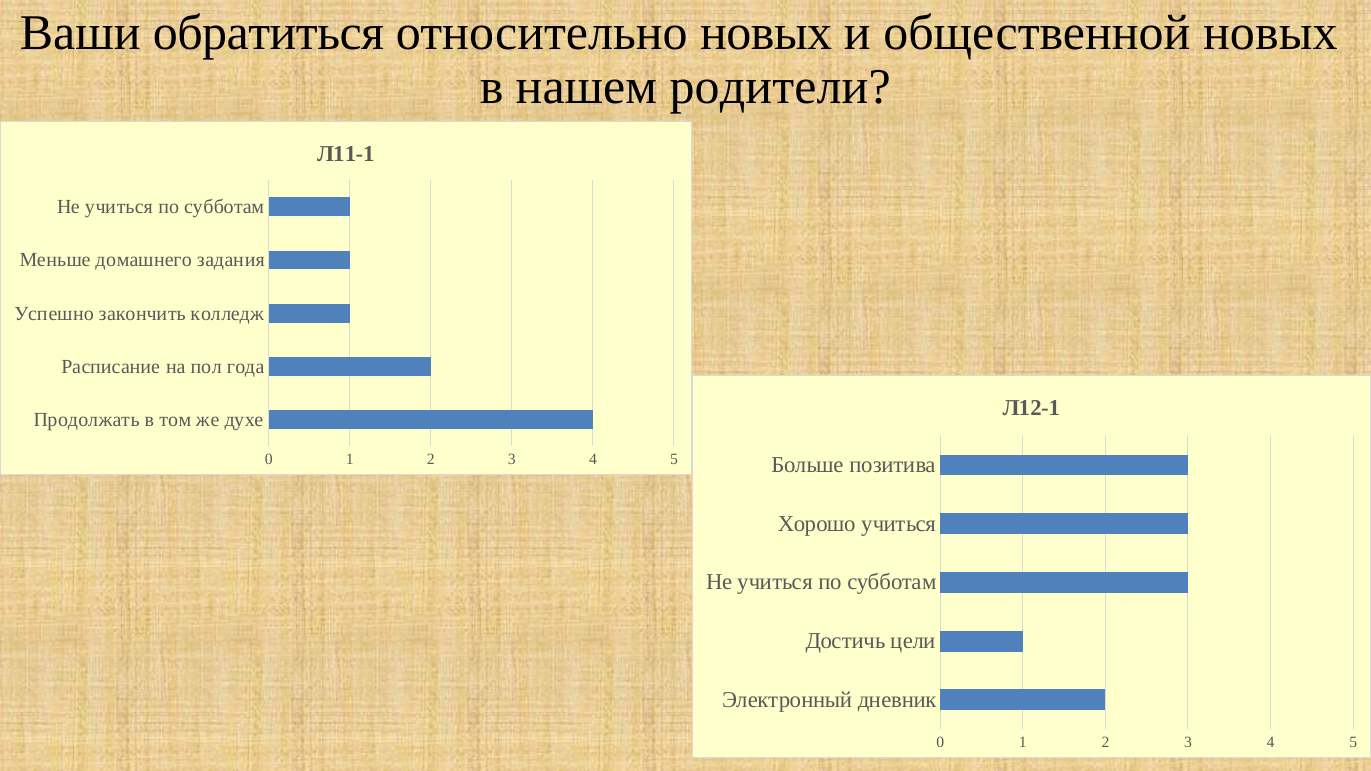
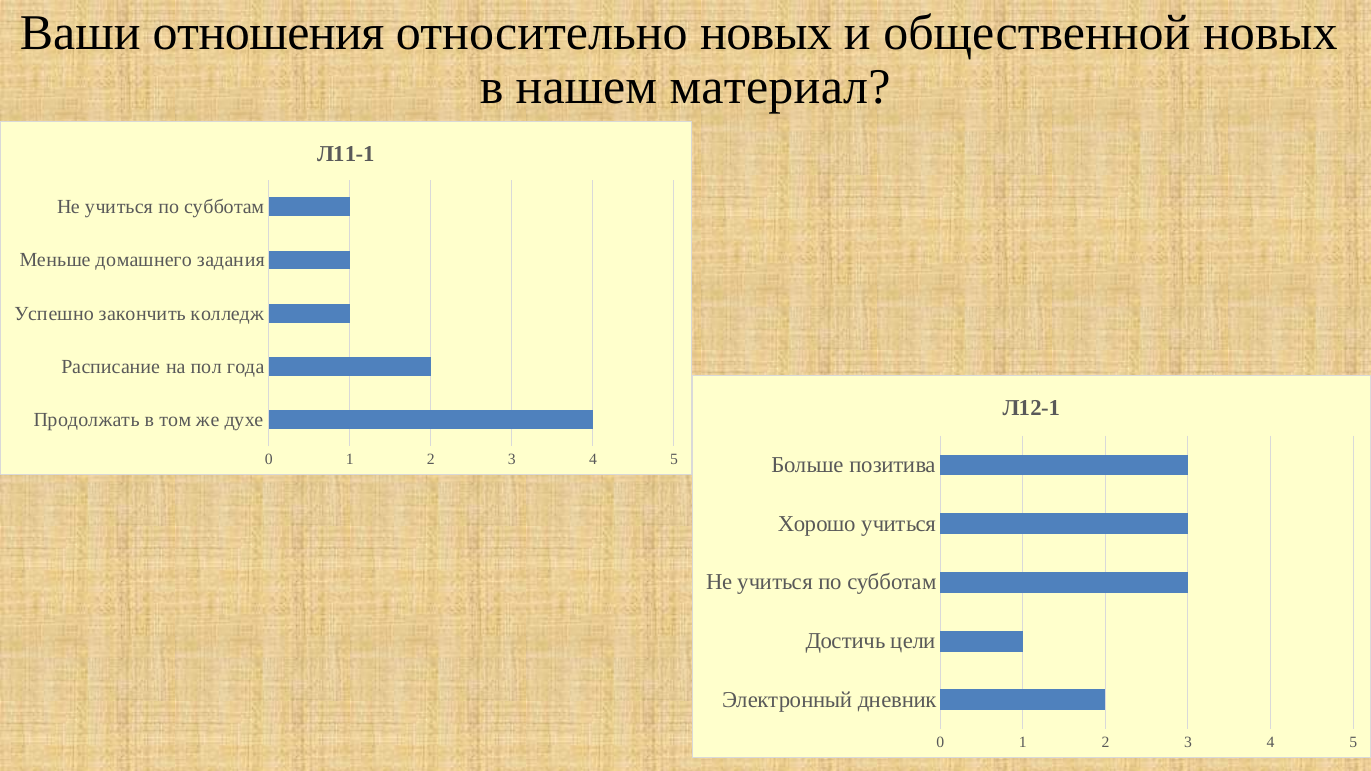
обратиться: обратиться -> отношения
родители: родители -> материал
